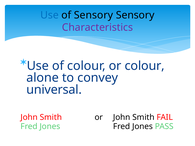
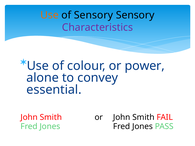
Use at (50, 15) colour: blue -> orange
or colour: colour -> power
universal: universal -> essential
